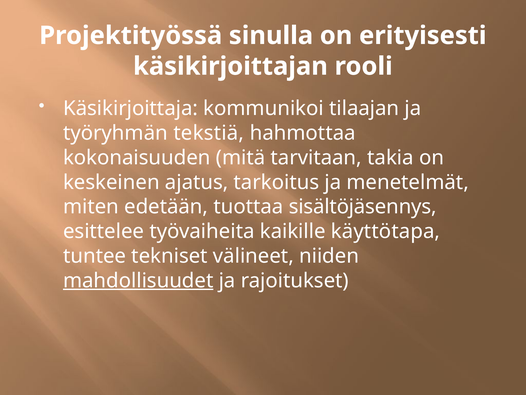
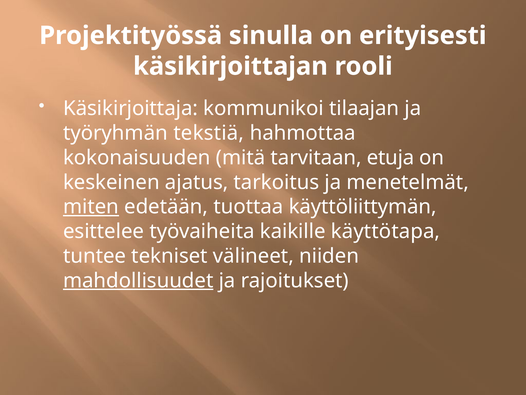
takia: takia -> etuja
miten underline: none -> present
sisältöjäsennys: sisältöjäsennys -> käyttöliittymän
